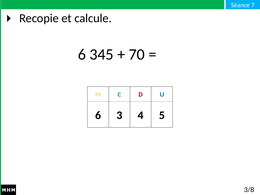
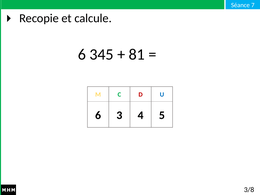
70: 70 -> 81
